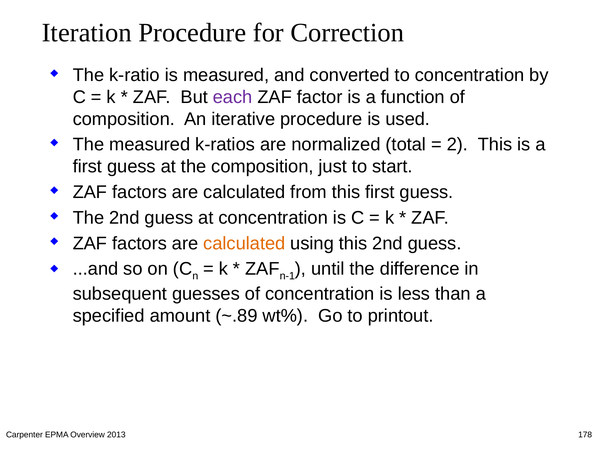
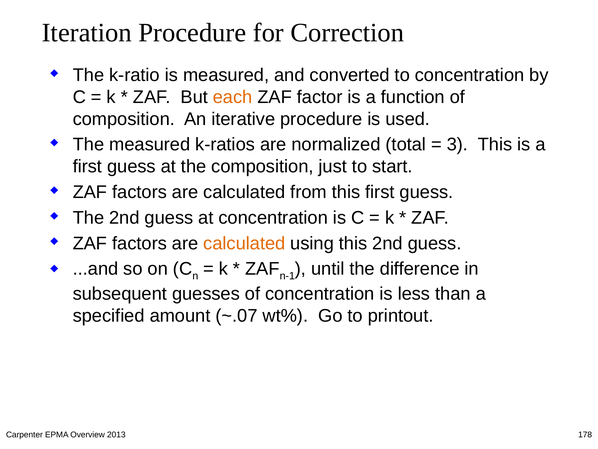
each colour: purple -> orange
2: 2 -> 3
~.89: ~.89 -> ~.07
